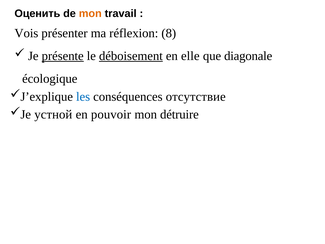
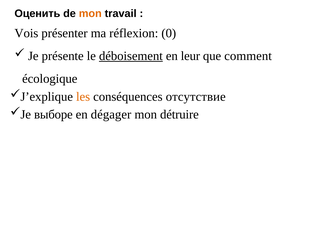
8: 8 -> 0
présente underline: present -> none
elle: elle -> leur
diagonale: diagonale -> comment
les colour: blue -> orange
устной: устной -> выборе
pouvoir: pouvoir -> dégager
